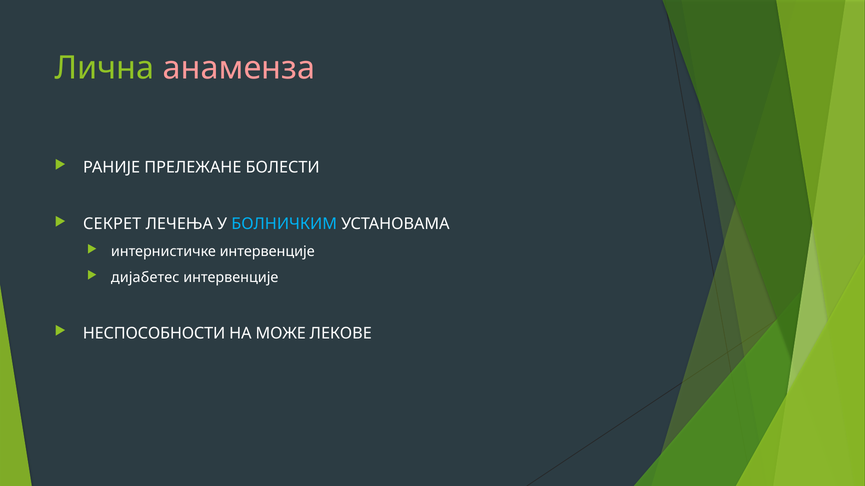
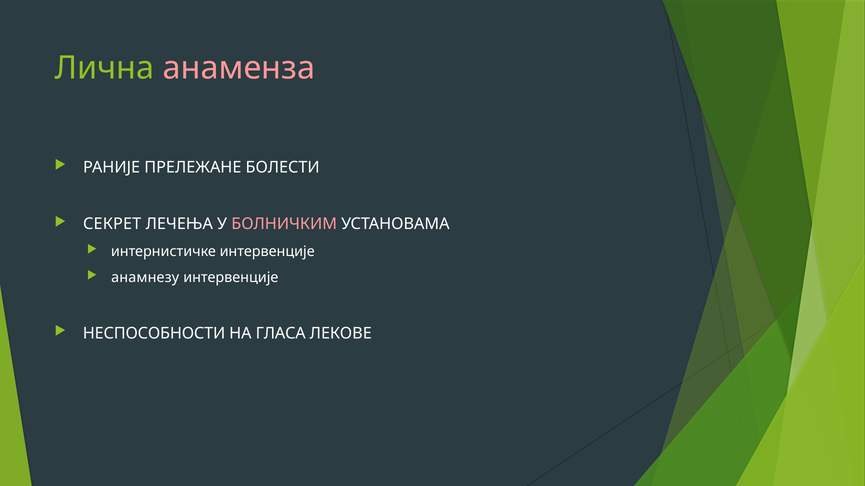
БОЛНИЧКИМ colour: light blue -> pink
дијабетес: дијабетес -> анамнезу
МОЖЕ: МОЖЕ -> ГЛАСА
